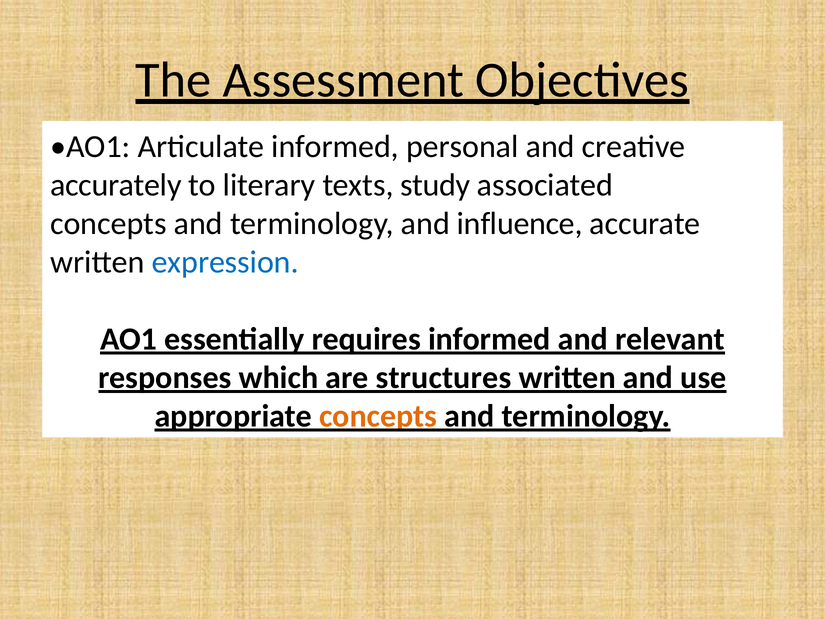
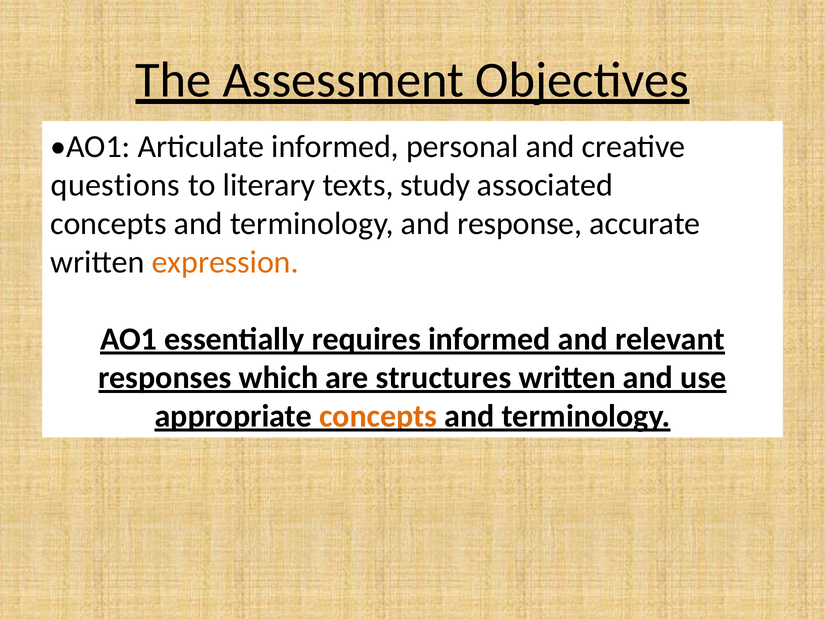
accurately: accurately -> questions
influence: influence -> response
expression colour: blue -> orange
